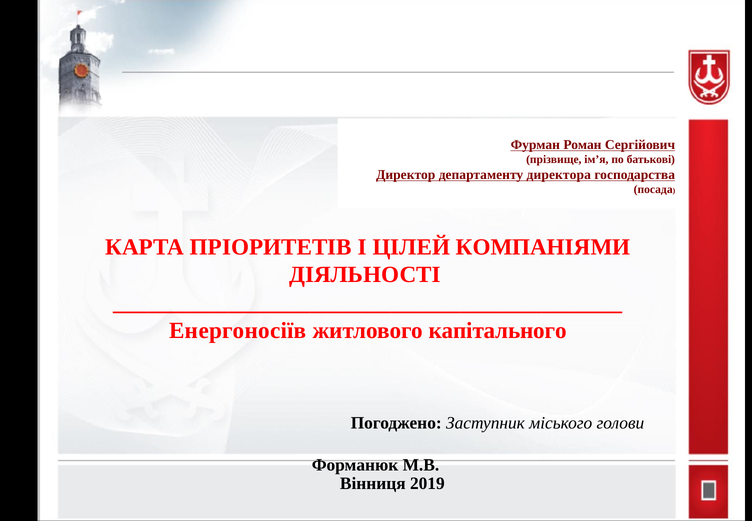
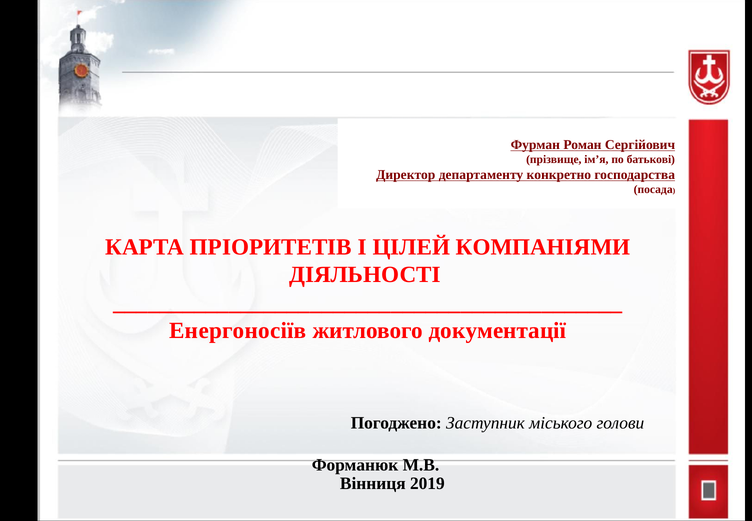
директора: директора -> конкретно
капітального: капітального -> документації
